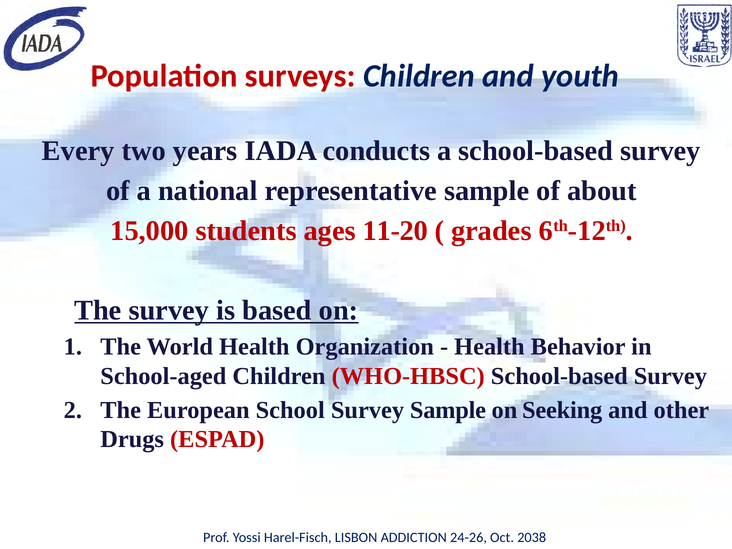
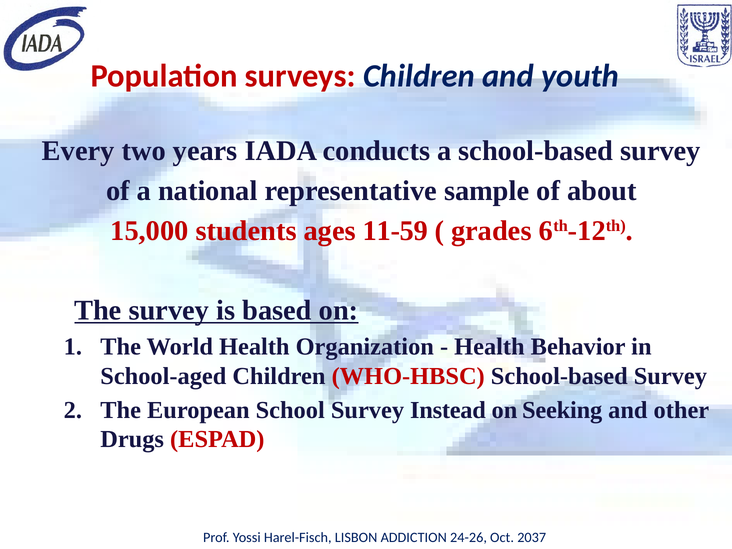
11-20: 11-20 -> 11-59
Survey Sample: Sample -> Instead
2038: 2038 -> 2037
